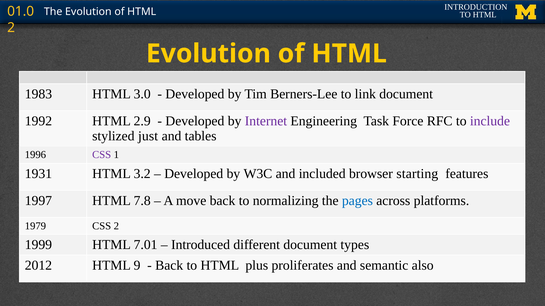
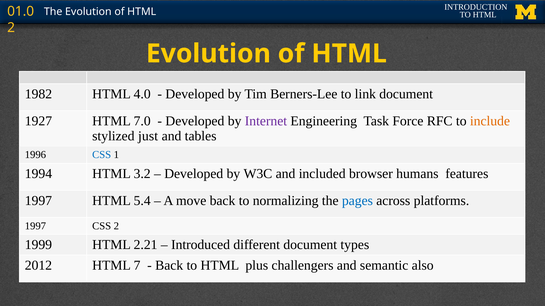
1983: 1983 -> 1982
3.0: 3.0 -> 4.0
1992: 1992 -> 1927
2.9: 2.9 -> 7.0
include colour: purple -> orange
CSS at (102, 155) colour: purple -> blue
1931: 1931 -> 1994
starting: starting -> humans
7.8: 7.8 -> 5.4
1979 at (35, 226): 1979 -> 1997
7.01: 7.01 -> 2.21
9: 9 -> 7
proliferates: proliferates -> challengers
